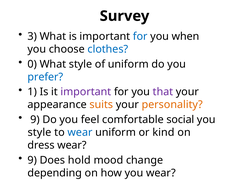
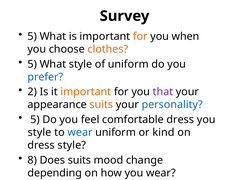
3 at (32, 36): 3 -> 5
for at (140, 36) colour: blue -> orange
clothes colour: blue -> orange
0 at (32, 64): 0 -> 5
1: 1 -> 2
important at (86, 92) colour: purple -> orange
personality colour: orange -> blue
9 at (35, 120): 9 -> 5
comfortable social: social -> dress
dress wear: wear -> style
9 at (32, 161): 9 -> 8
Does hold: hold -> suits
